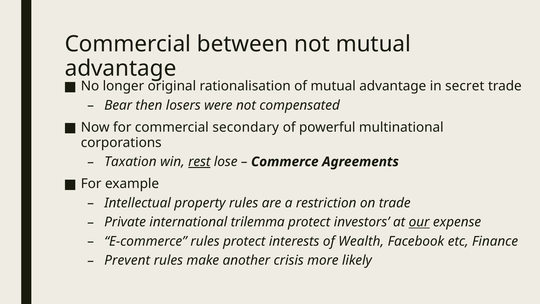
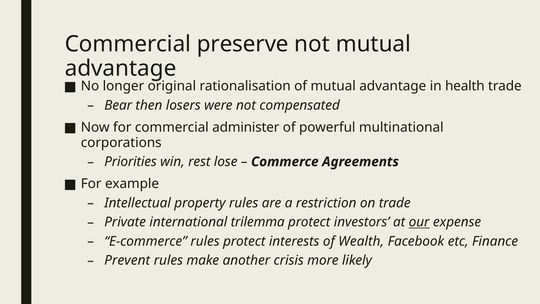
between: between -> preserve
secret: secret -> health
secondary: secondary -> administer
Taxation: Taxation -> Priorities
rest underline: present -> none
